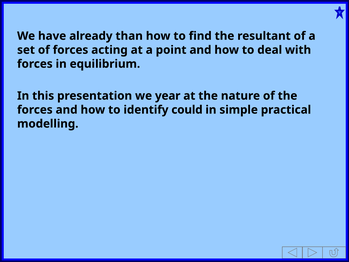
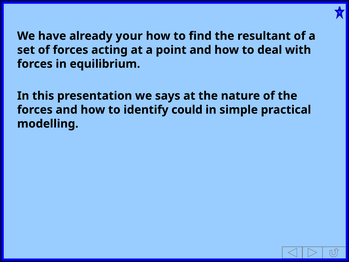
than: than -> your
year: year -> says
